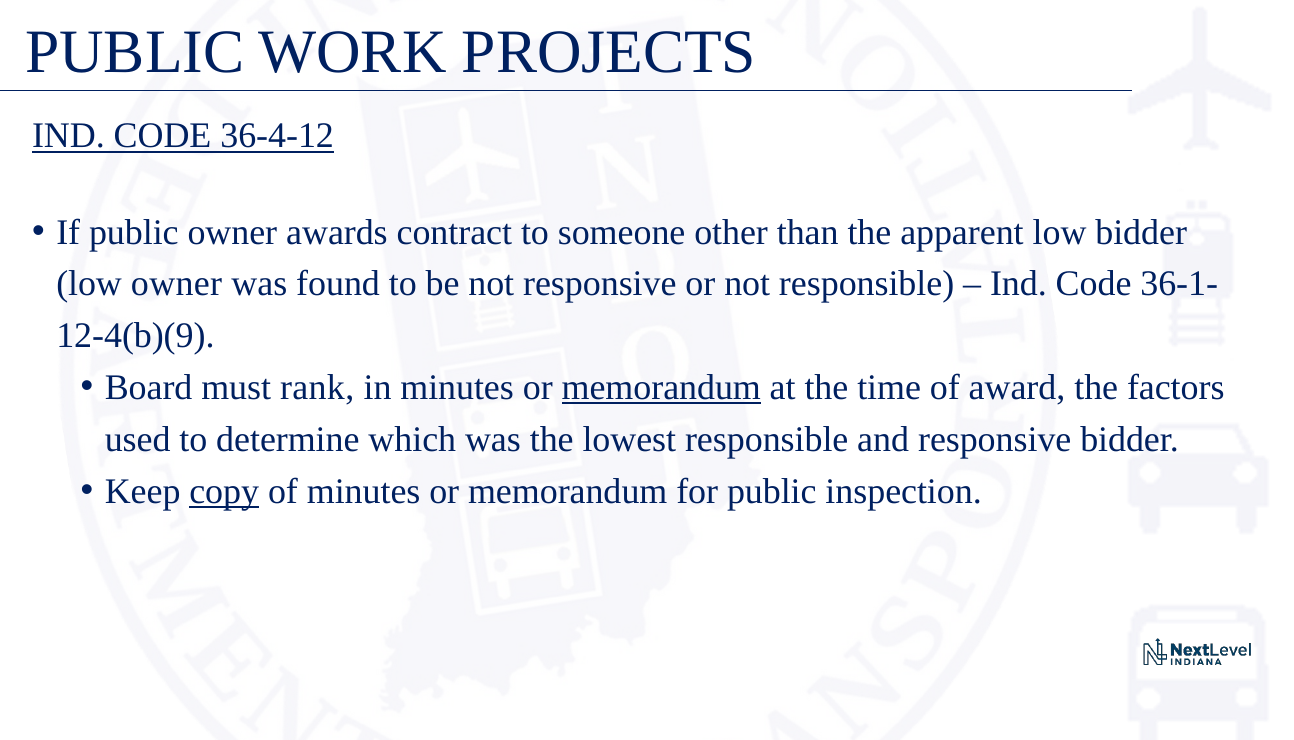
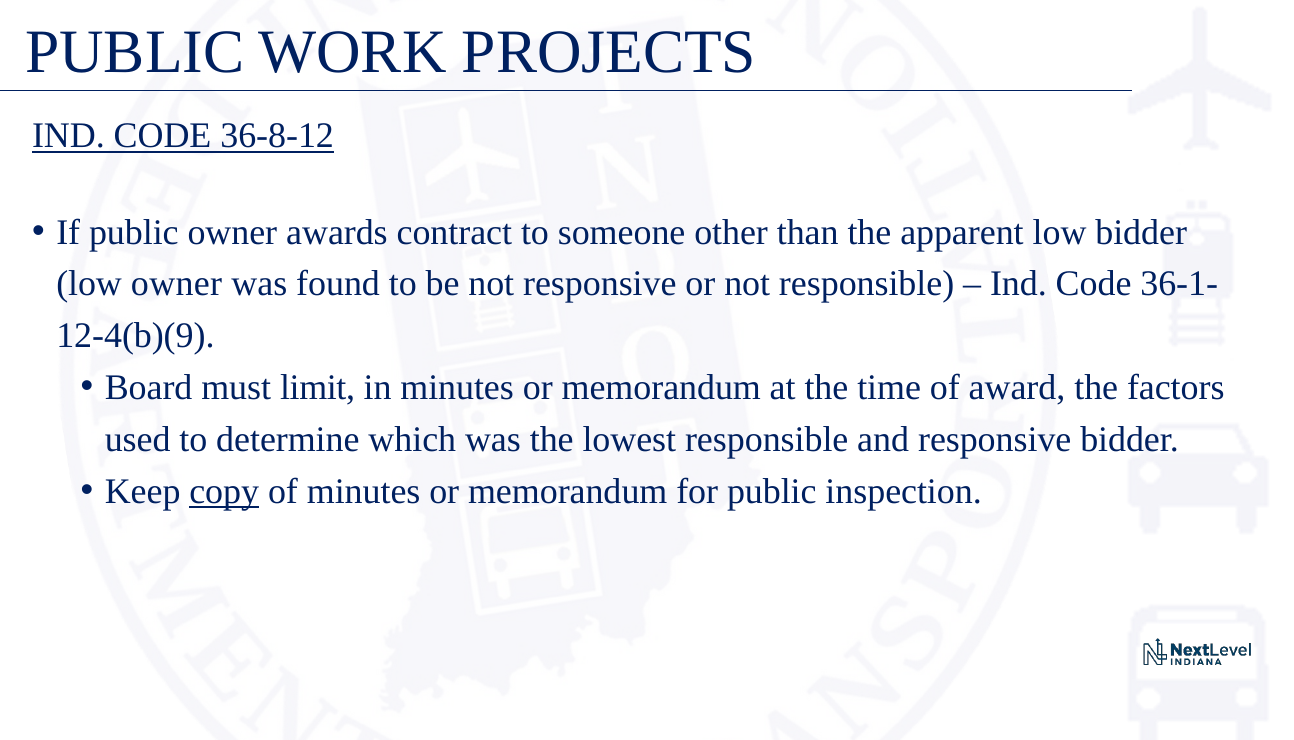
36-4-12: 36-4-12 -> 36-8-12
rank: rank -> limit
memorandum at (661, 387) underline: present -> none
